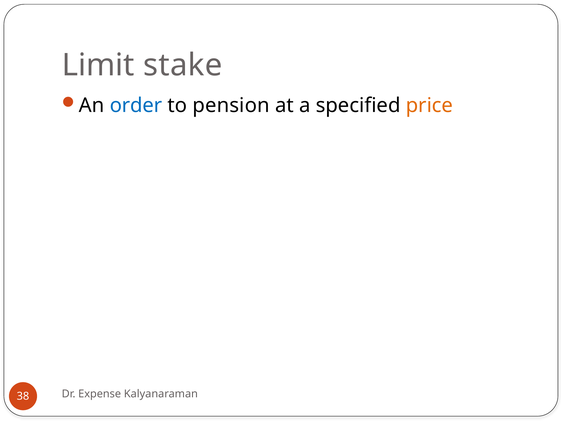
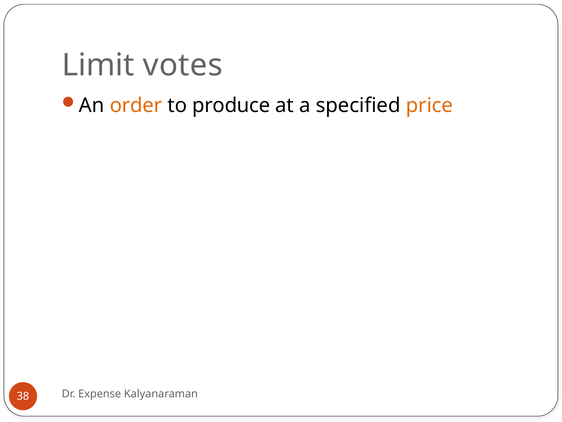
stake: stake -> votes
order colour: blue -> orange
pension: pension -> produce
